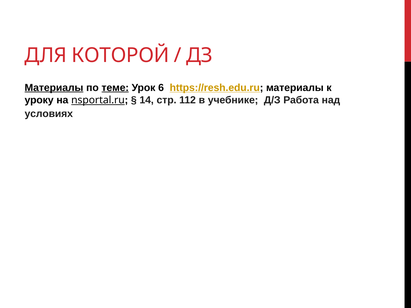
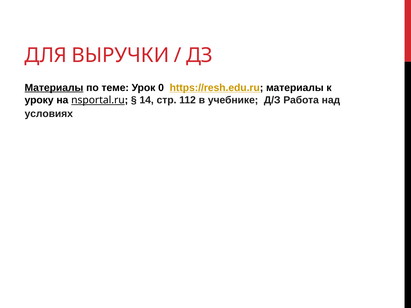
КОТОРОЙ: КОТОРОЙ -> ВЫРУЧКИ
теме underline: present -> none
6: 6 -> 0
